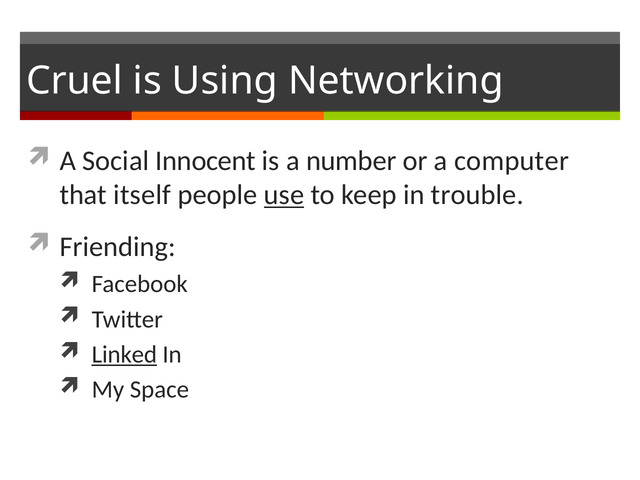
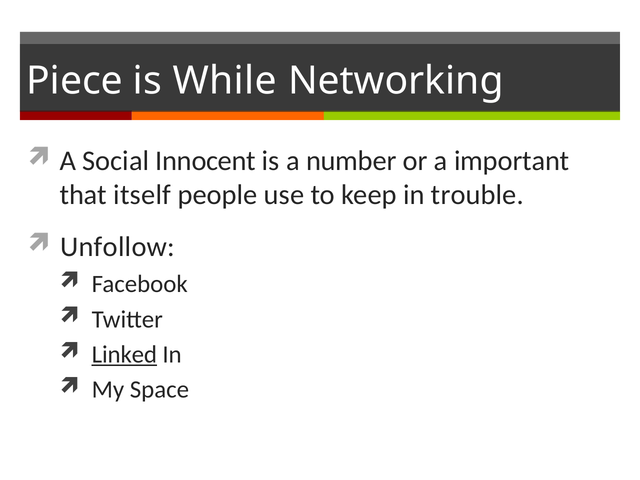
Cruel: Cruel -> Piece
Using: Using -> While
computer: computer -> important
use underline: present -> none
Friending: Friending -> Unfollow
